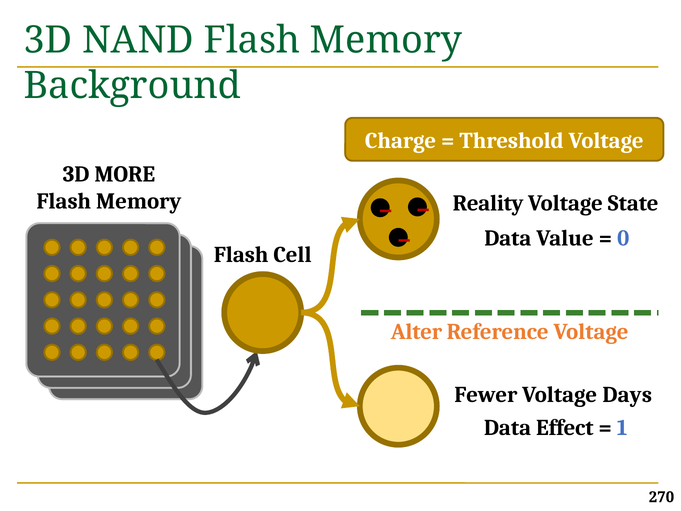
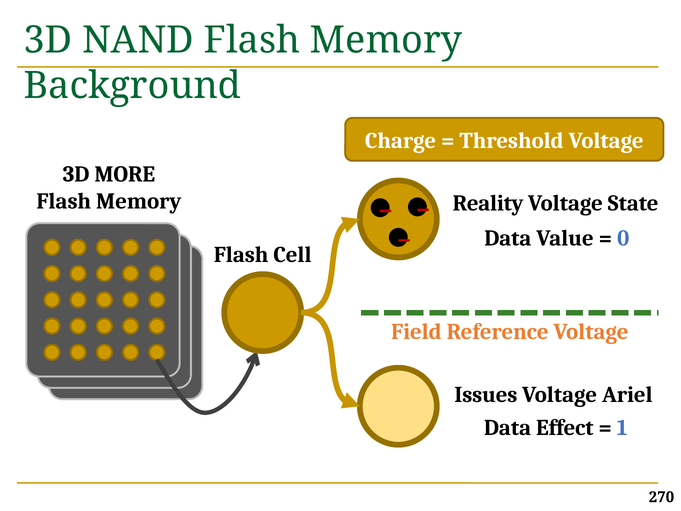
Alter: Alter -> Field
Fewer: Fewer -> Issues
Days: Days -> Ariel
